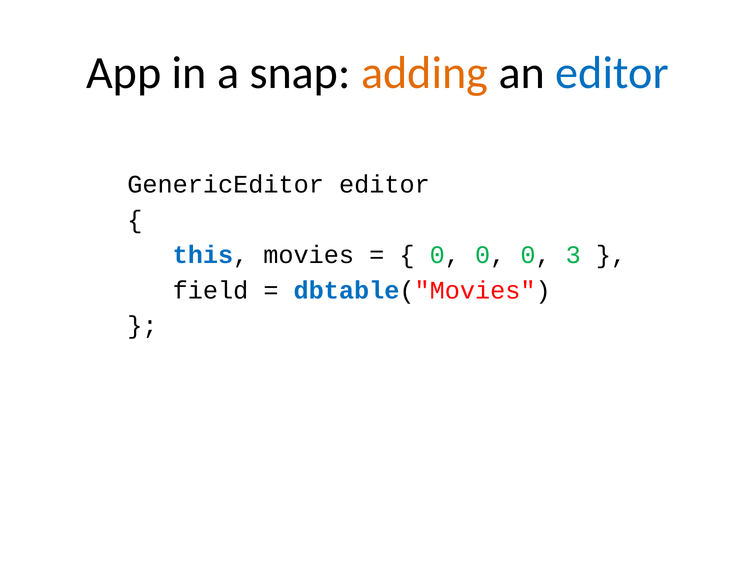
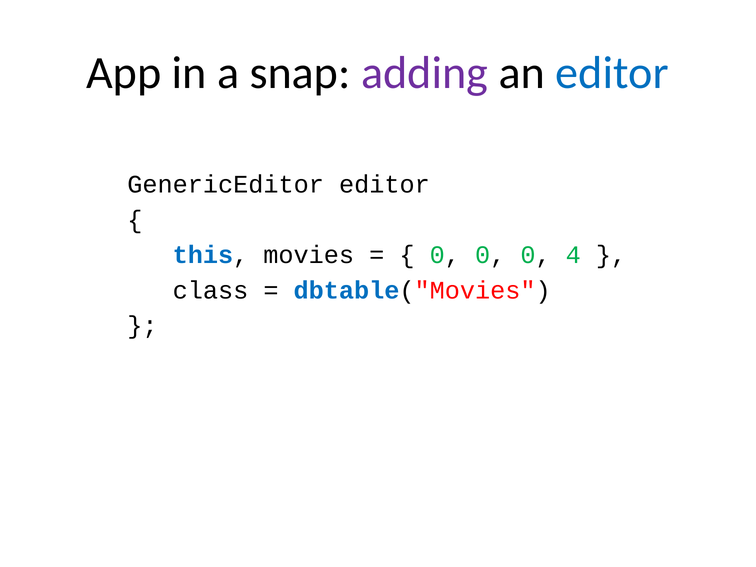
adding colour: orange -> purple
3: 3 -> 4
field: field -> class
